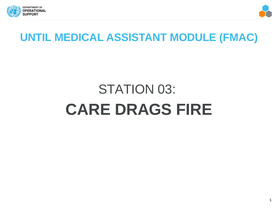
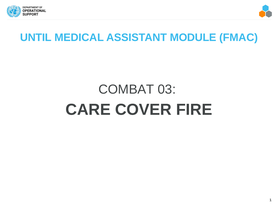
STATION: STATION -> COMBAT
DRAGS: DRAGS -> COVER
